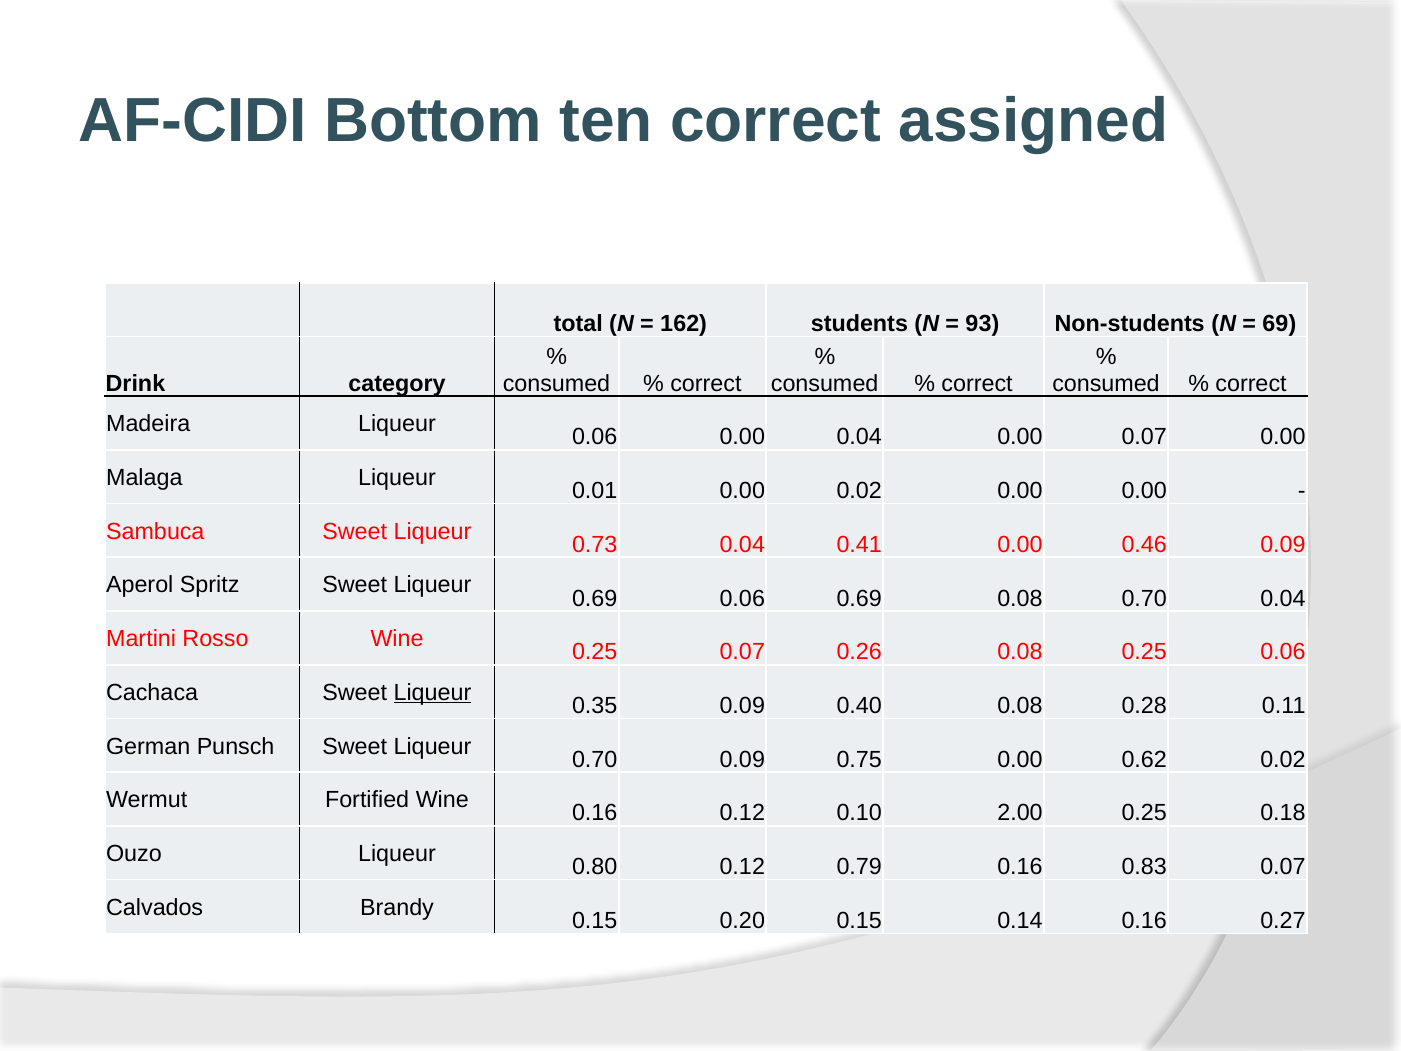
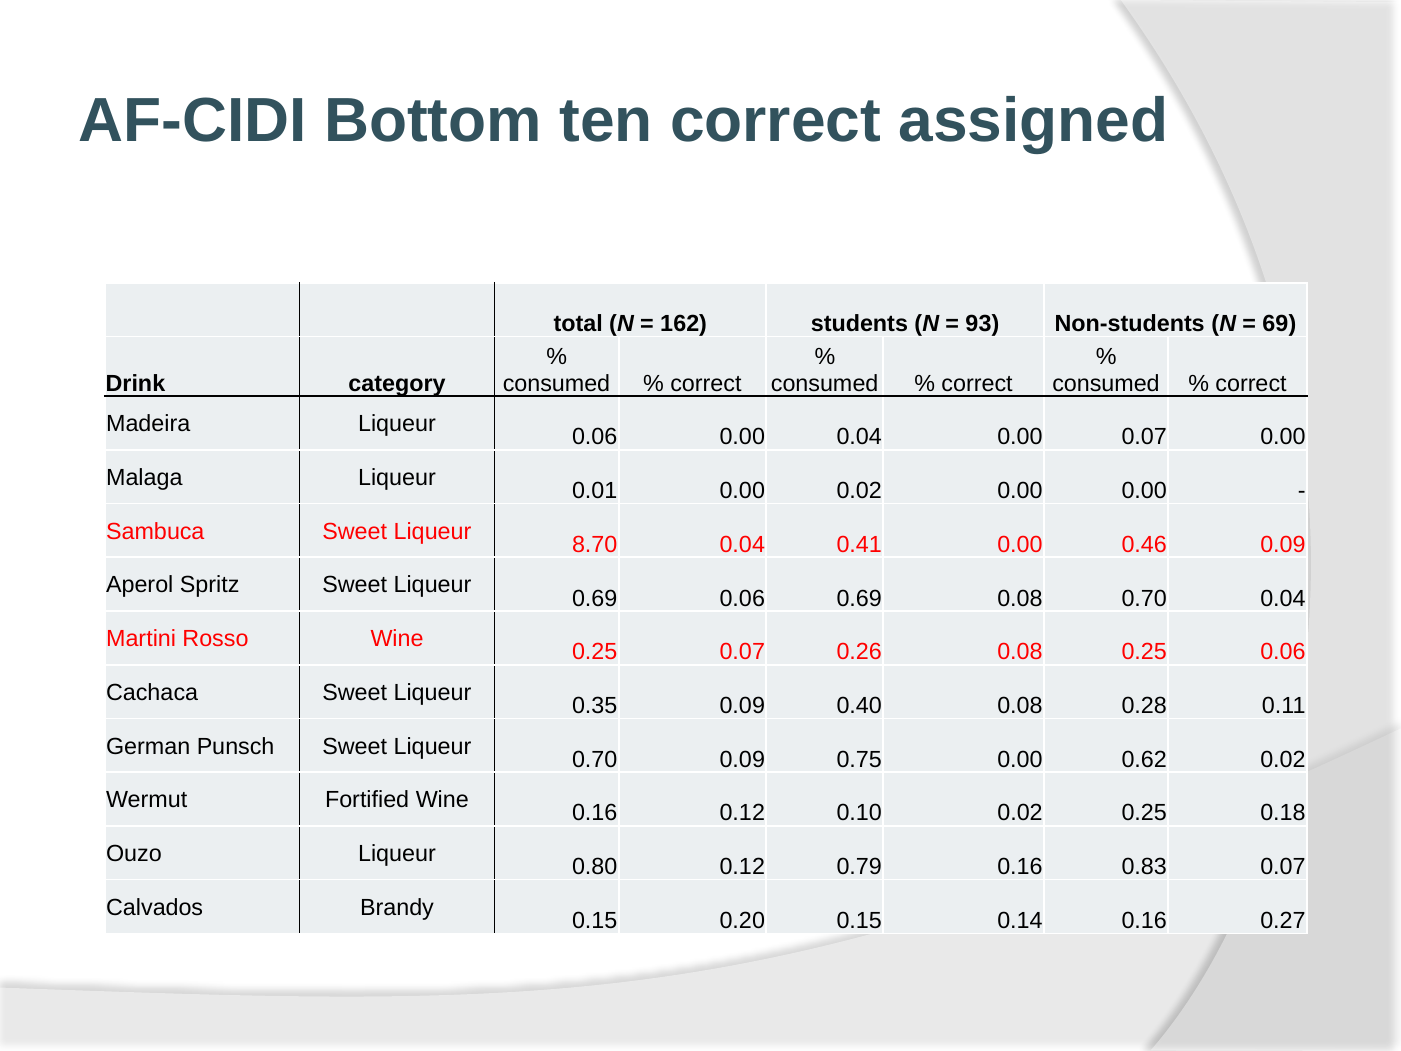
0.73: 0.73 -> 8.70
Liqueur at (432, 693) underline: present -> none
0.10 2.00: 2.00 -> 0.02
